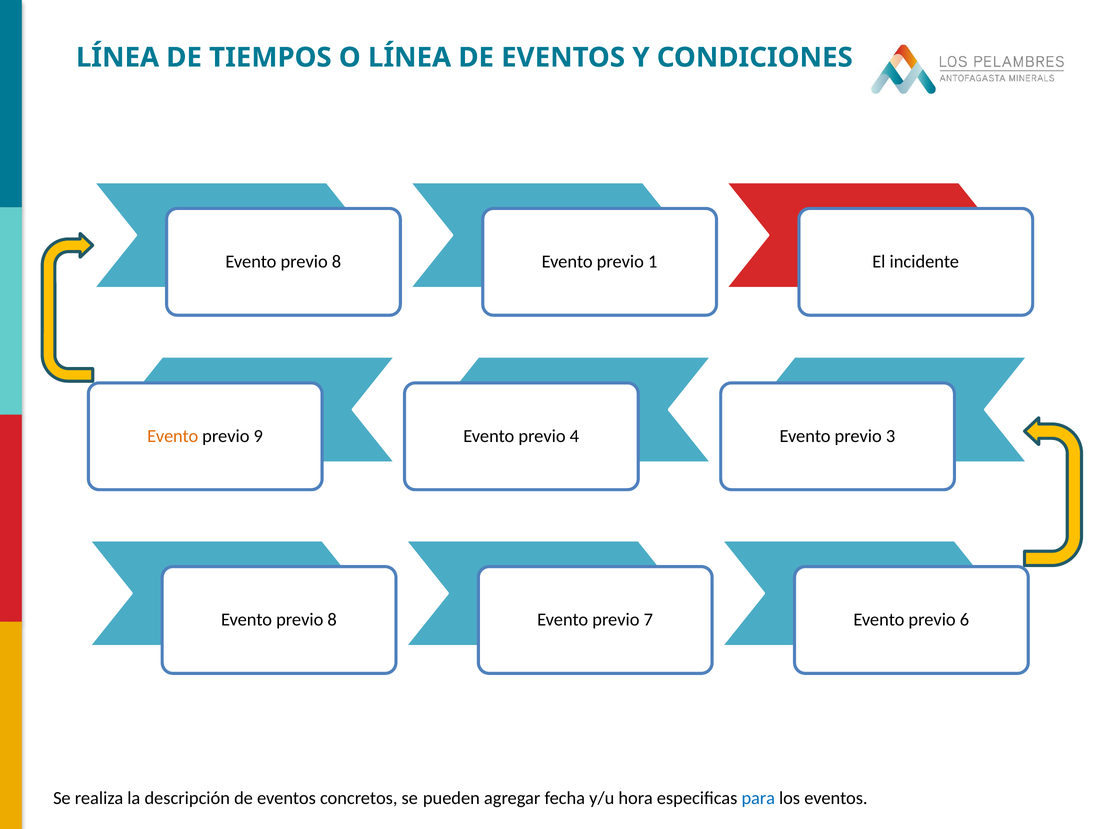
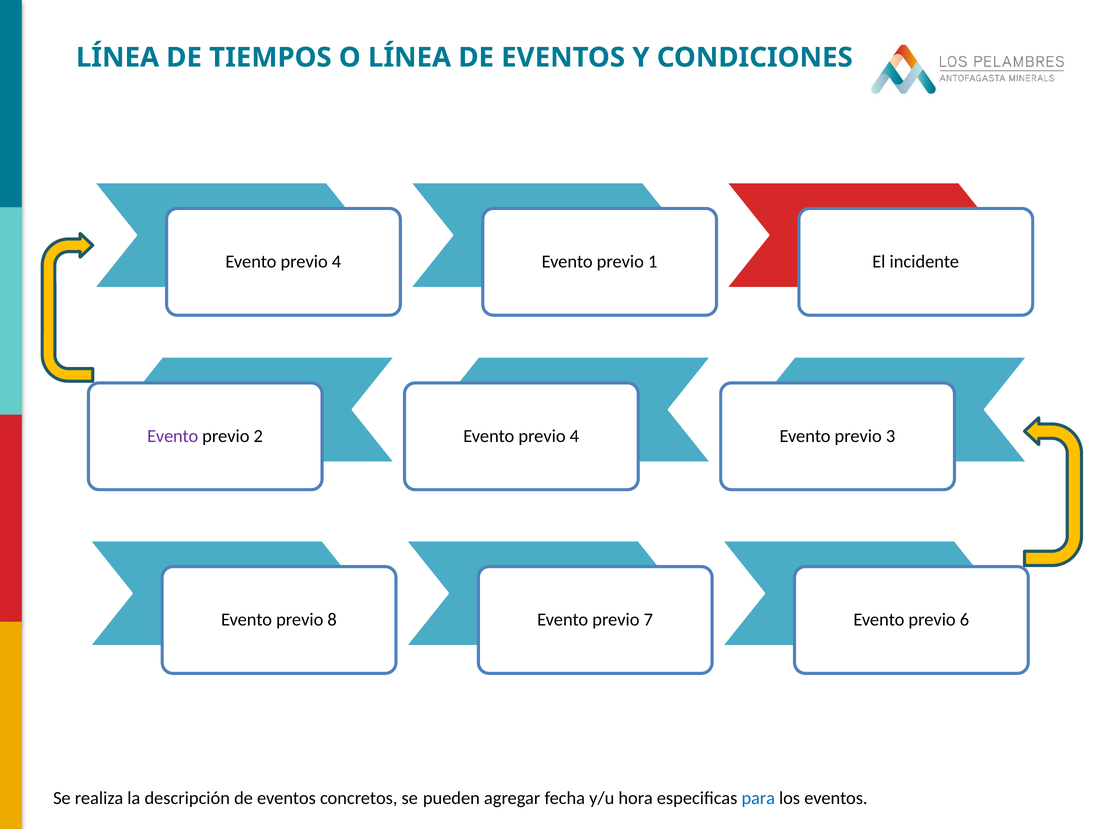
8 at (337, 262): 8 -> 4
Evento at (173, 436) colour: orange -> purple
9: 9 -> 2
